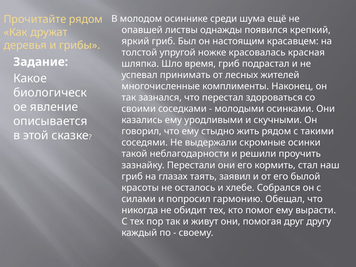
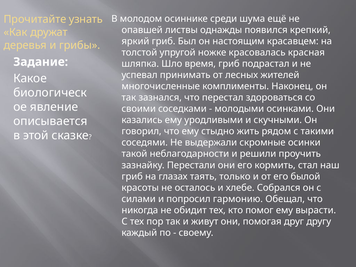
Прочитайте рядом: рядом -> узнать
заявил: заявил -> только
